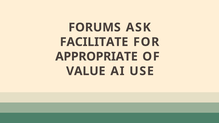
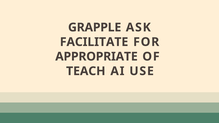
FORUMS: FORUMS -> GRAPPLE
VALUE: VALUE -> TEACH
